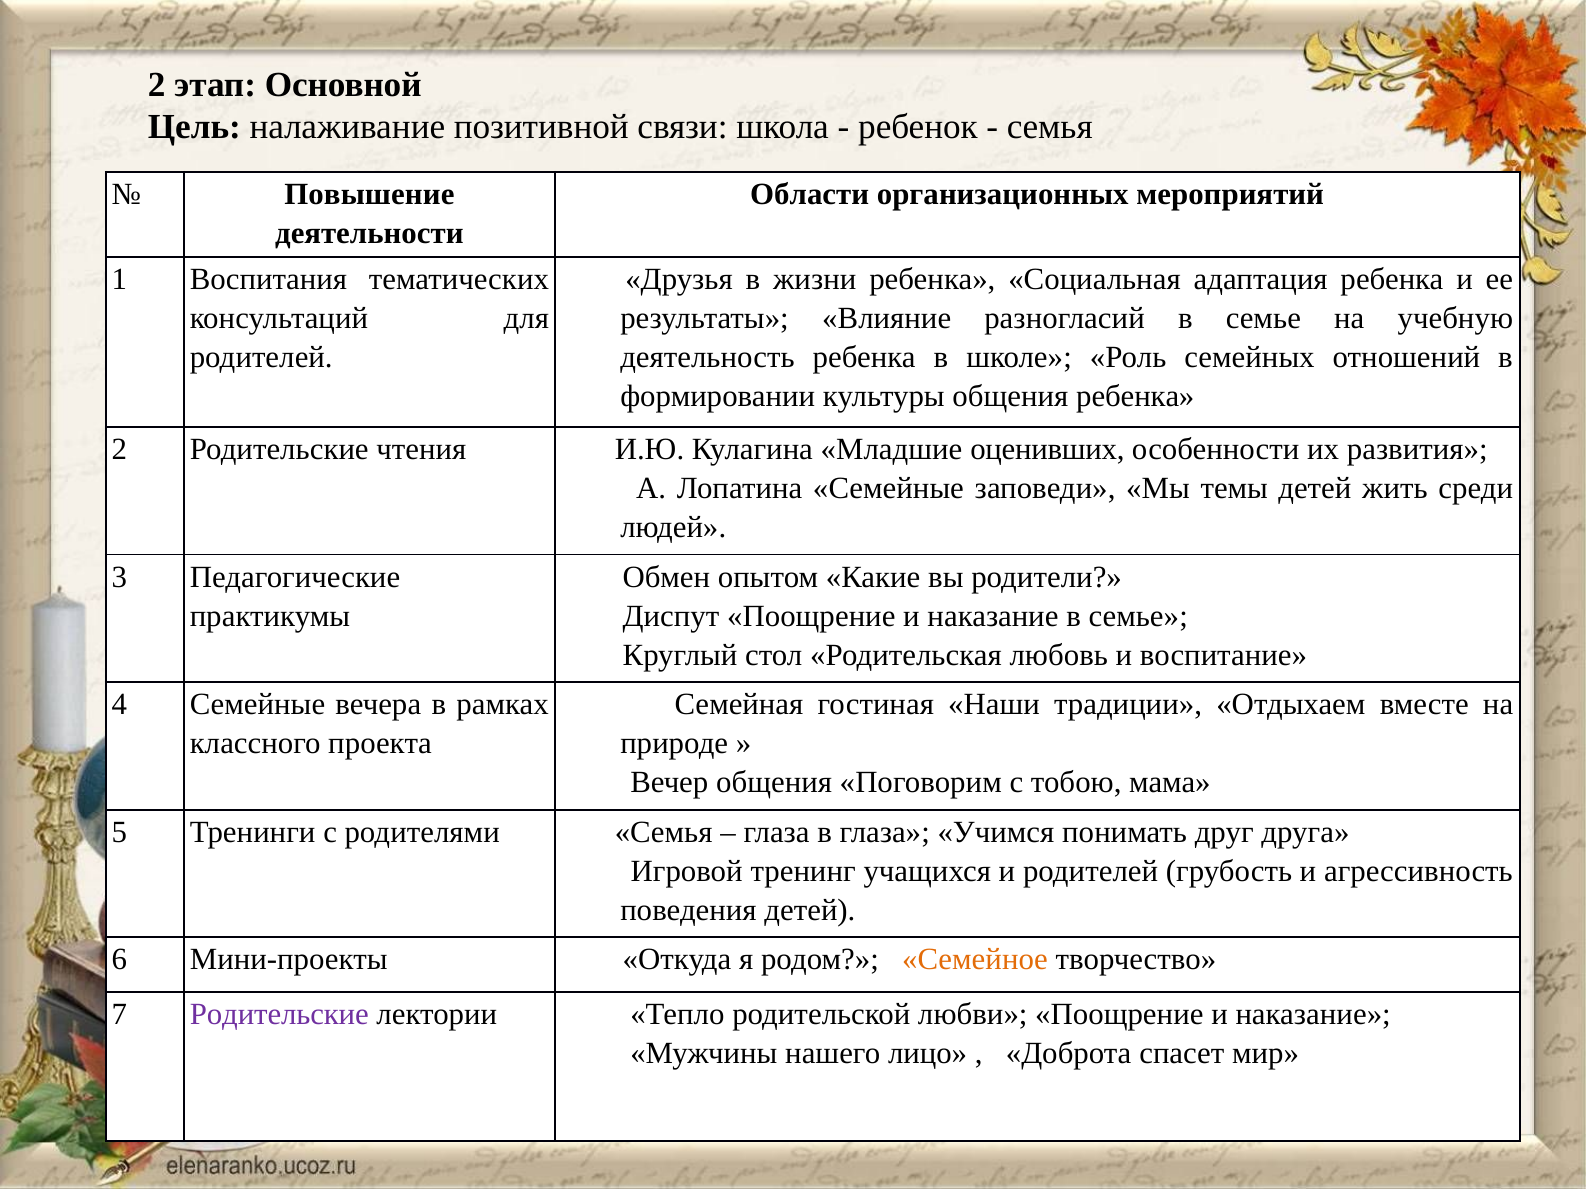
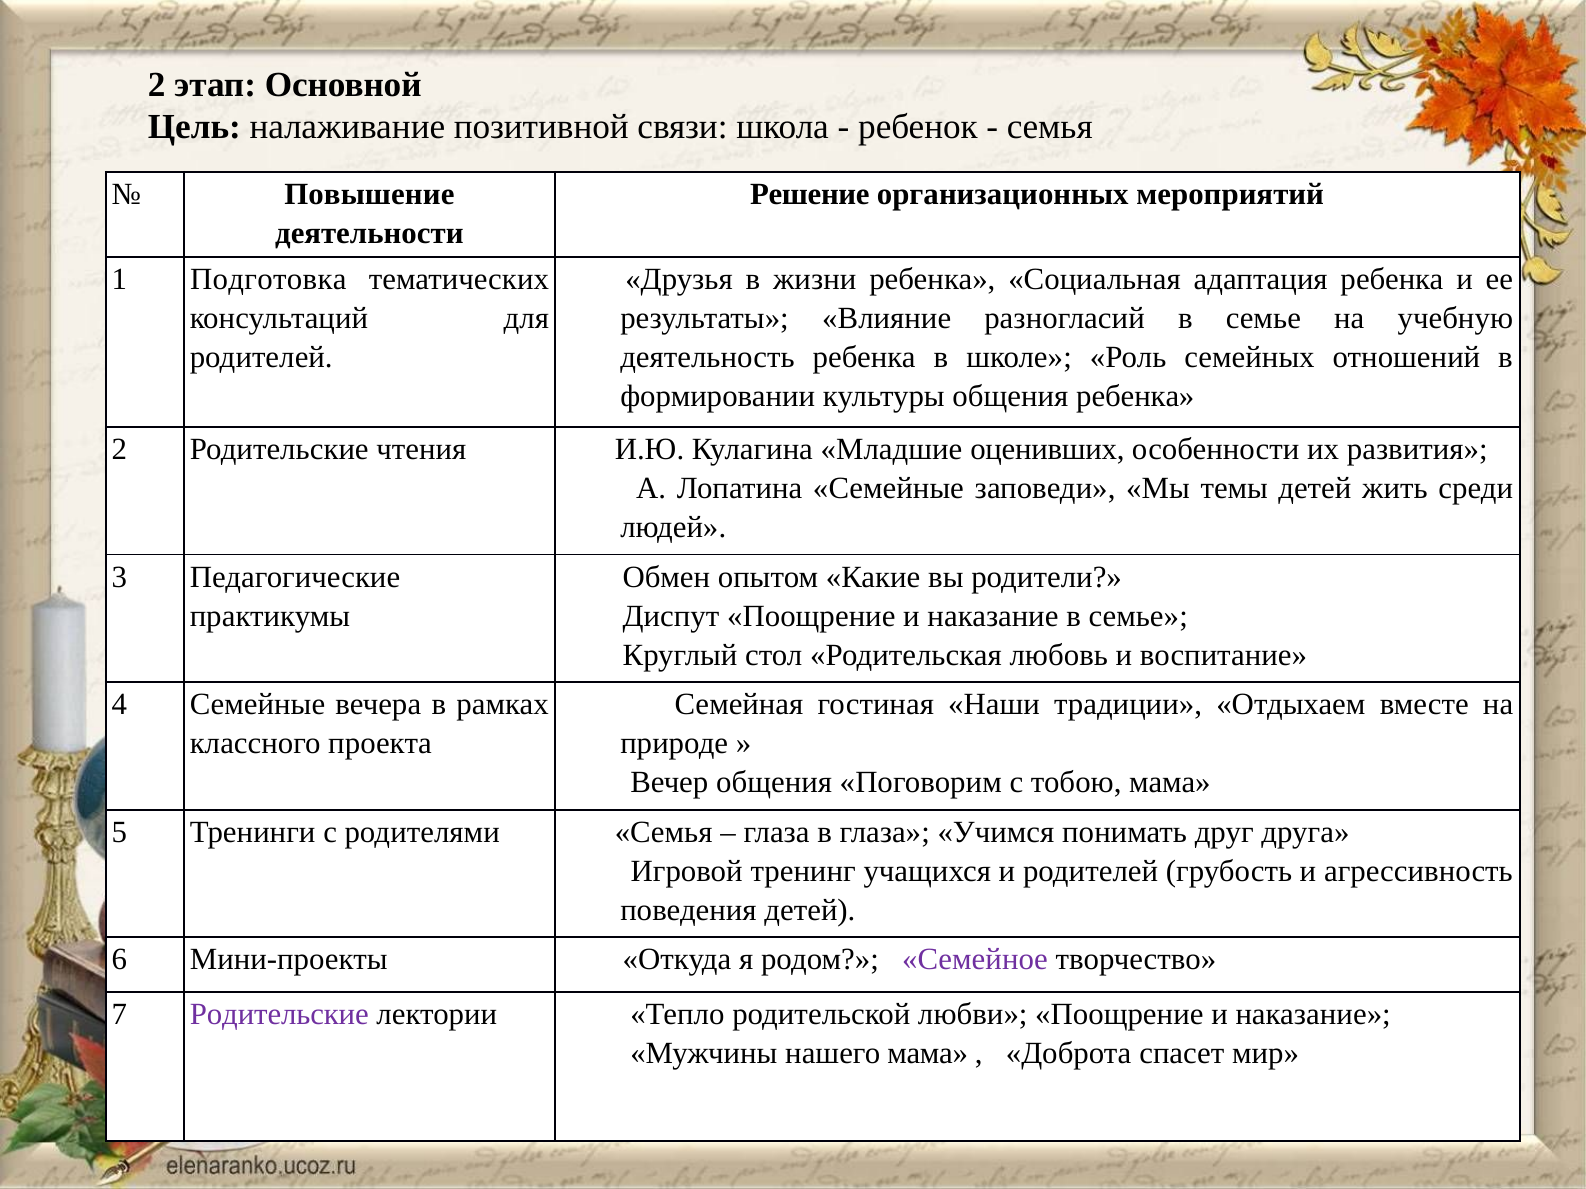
Области: Области -> Решение
Воспитания: Воспитания -> Подготовка
Семейное colour: orange -> purple
нашего лицо: лицо -> мама
